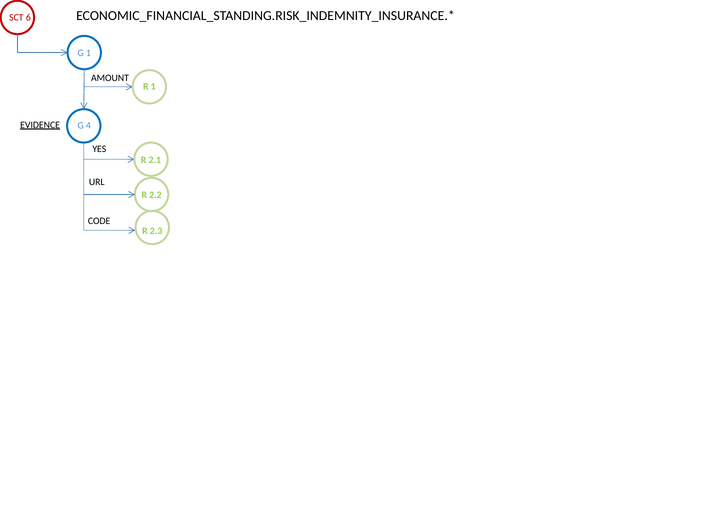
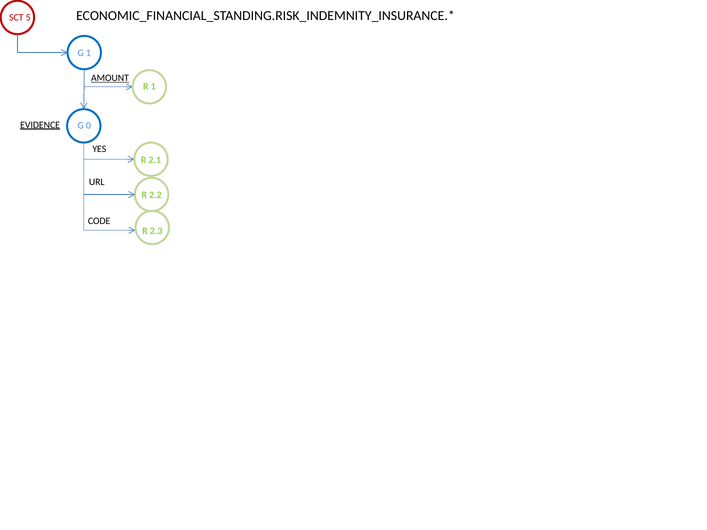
6: 6 -> 5
AMOUNT underline: none -> present
4: 4 -> 0
